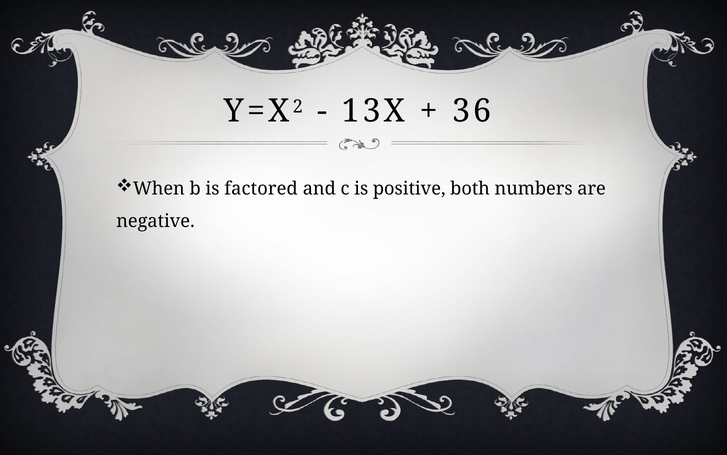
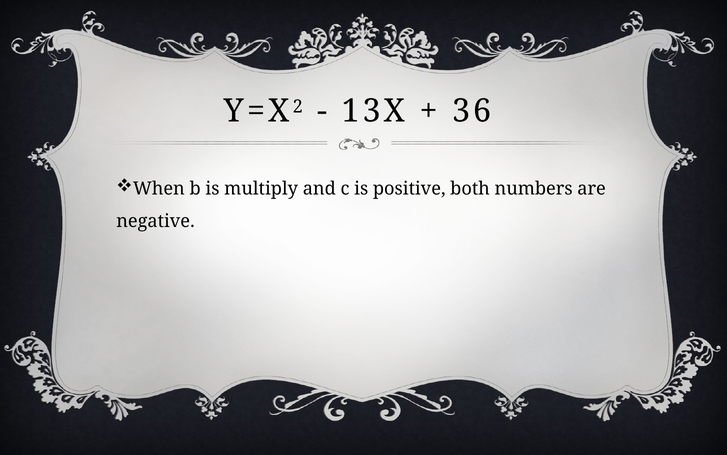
factored: factored -> multiply
